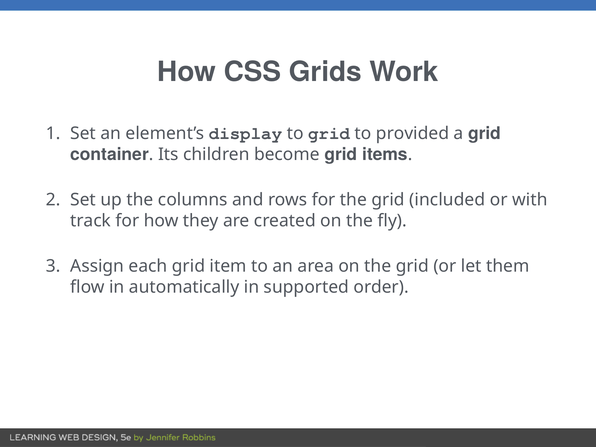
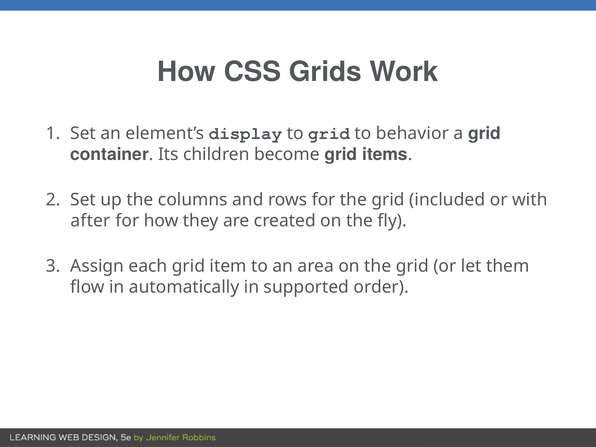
provided: provided -> behavior
track: track -> after
